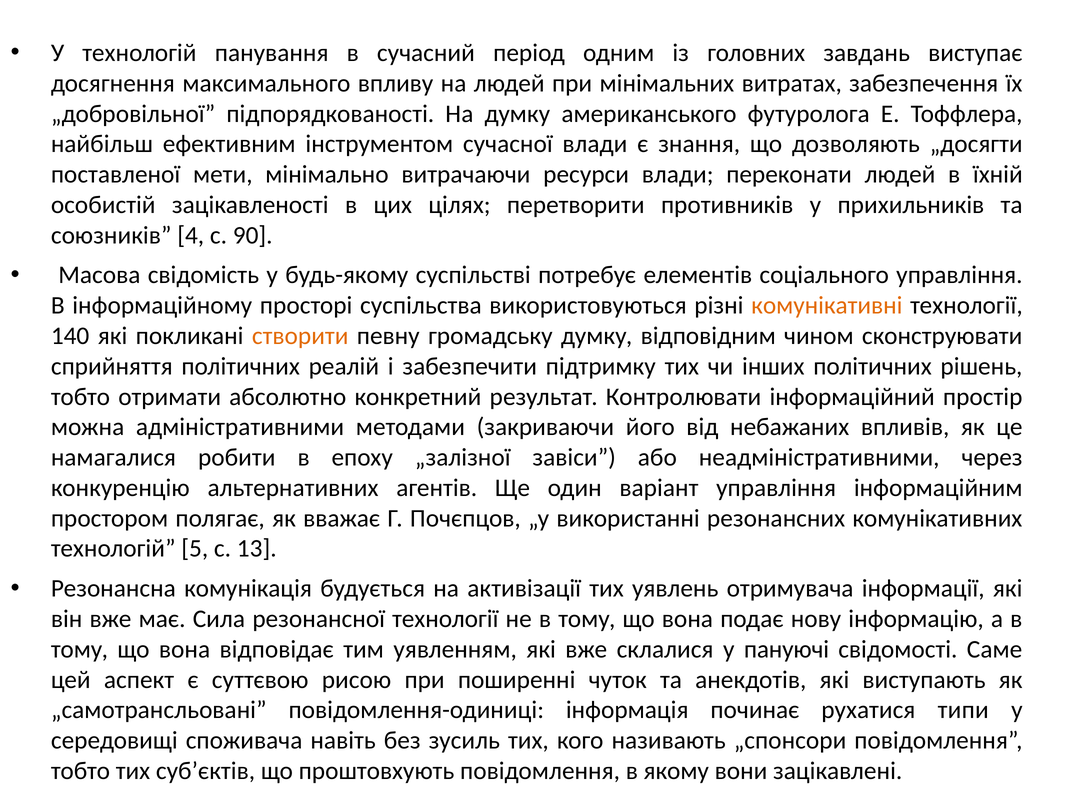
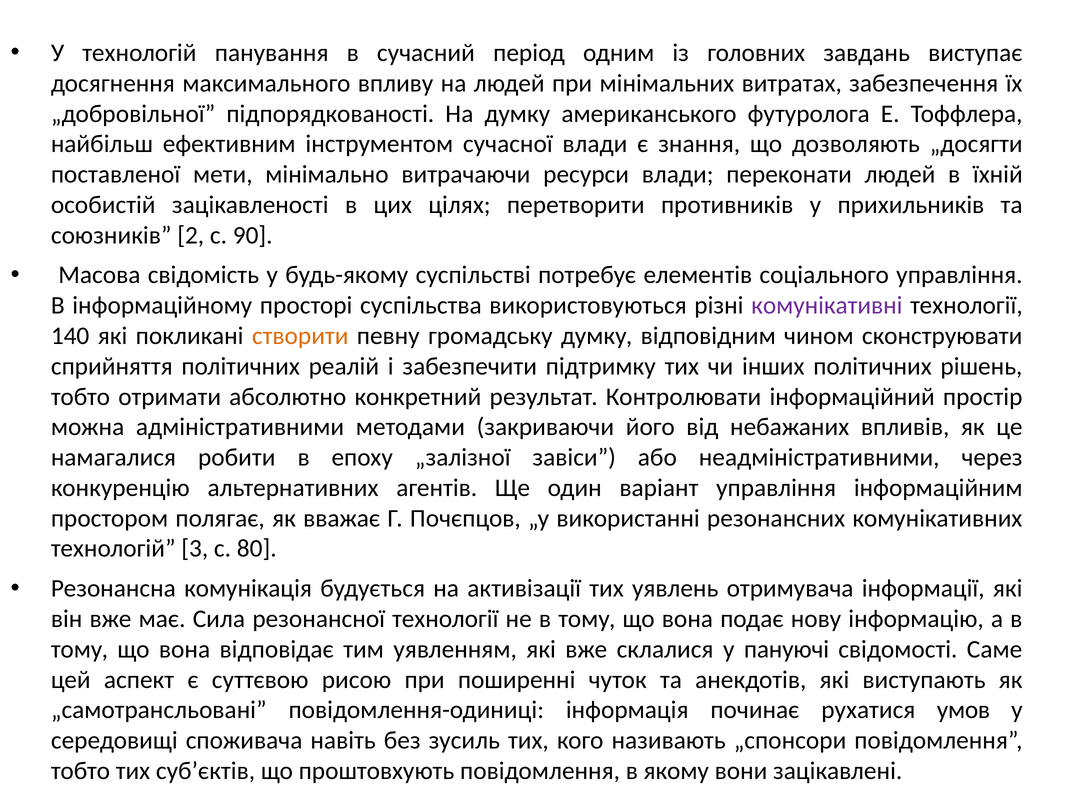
4: 4 -> 2
комунікативні colour: orange -> purple
5: 5 -> 3
13: 13 -> 80
типи: типи -> умов
